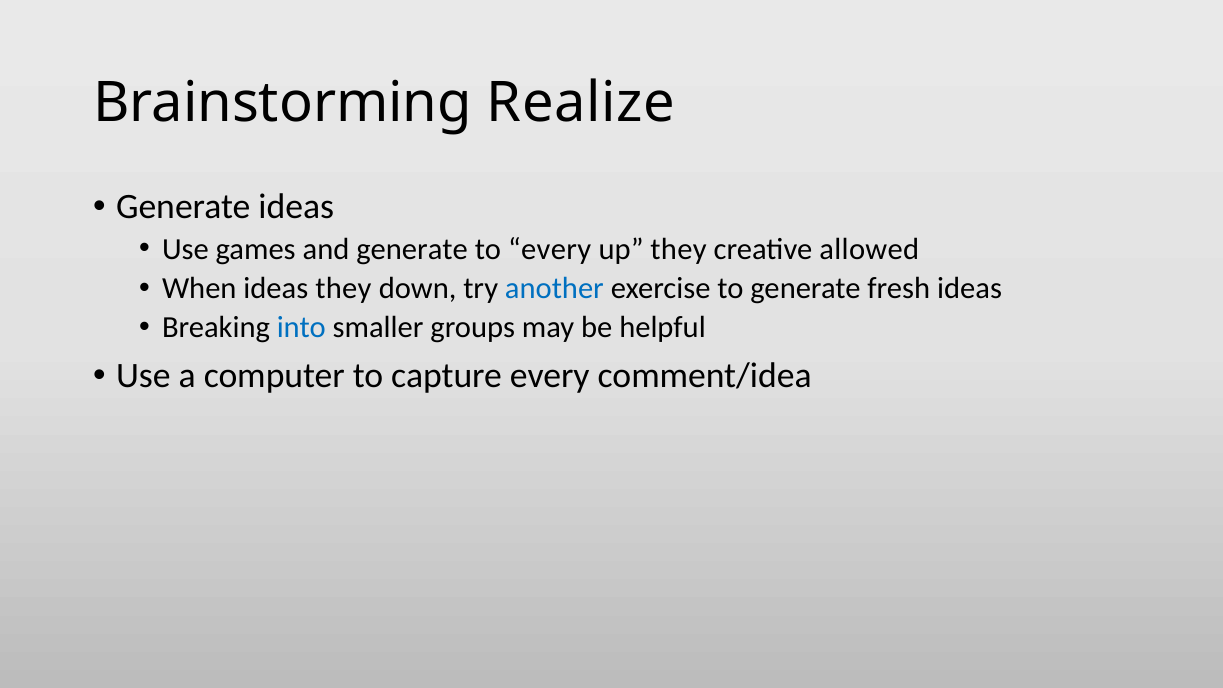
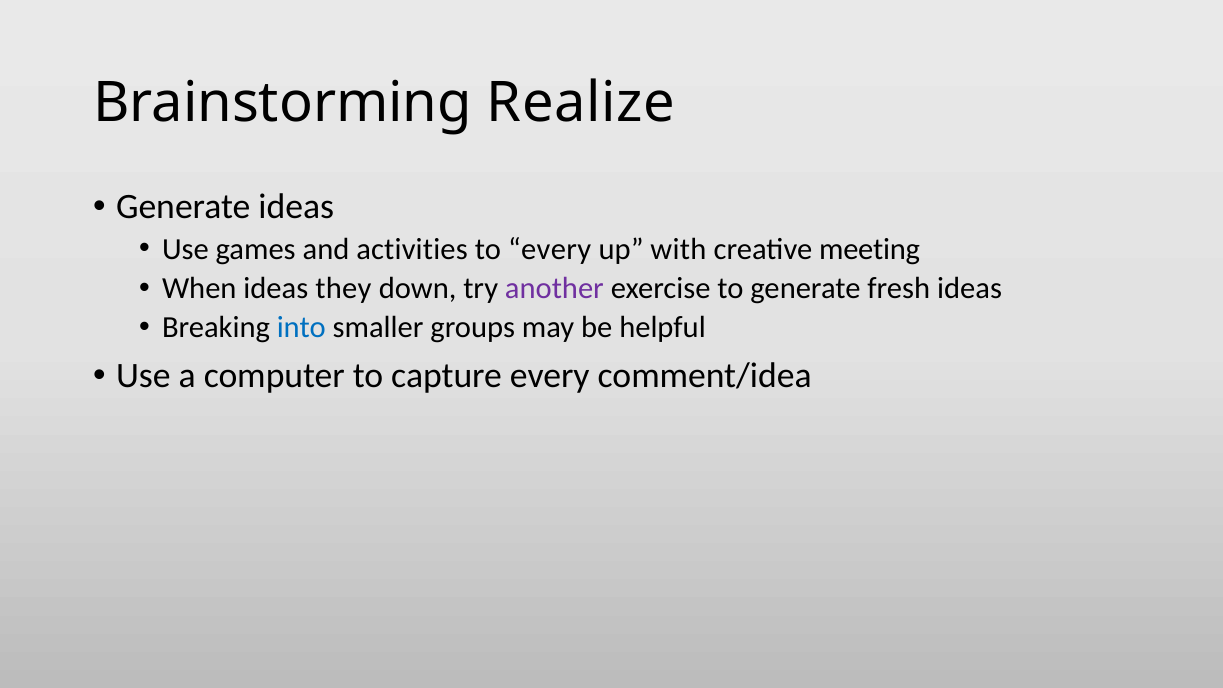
and generate: generate -> activities
up they: they -> with
allowed: allowed -> meeting
another colour: blue -> purple
